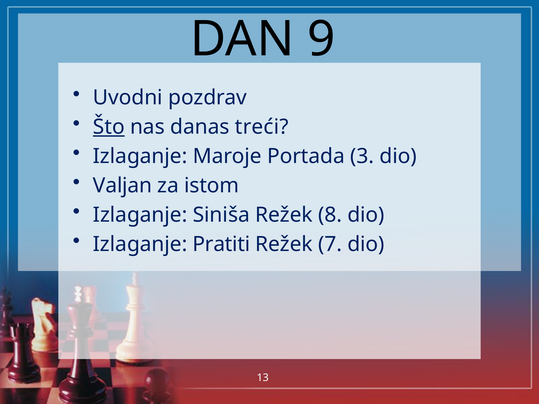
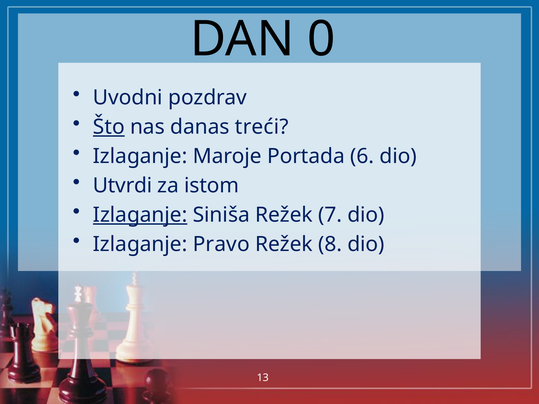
9: 9 -> 0
3: 3 -> 6
Valjan: Valjan -> Utvrdi
Izlaganje at (140, 215) underline: none -> present
8: 8 -> 7
Pratiti: Pratiti -> Pravo
7: 7 -> 8
